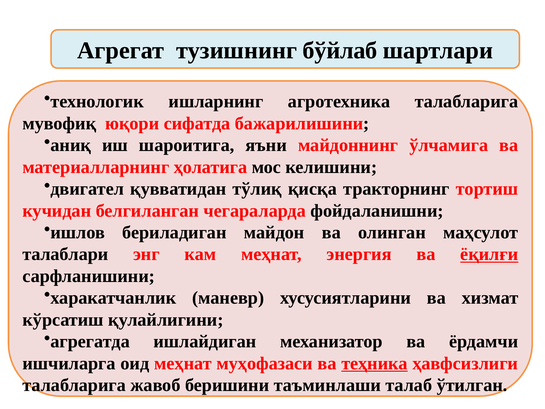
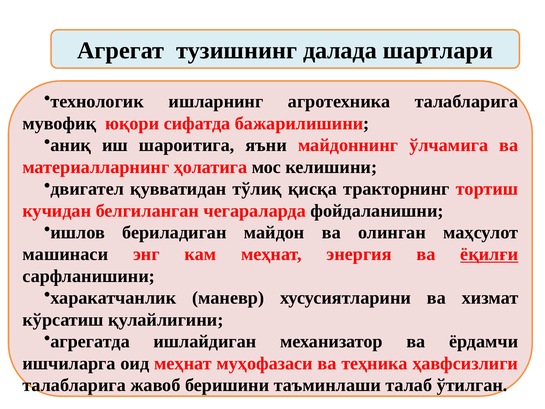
бўйлаб: бўйлаб -> далада
талаблари: талаблари -> машинаси
теҳника underline: present -> none
